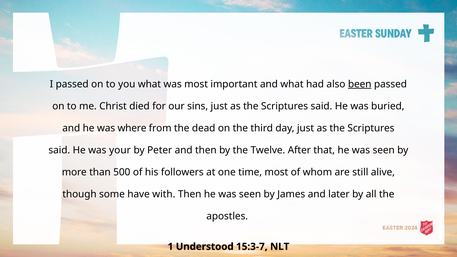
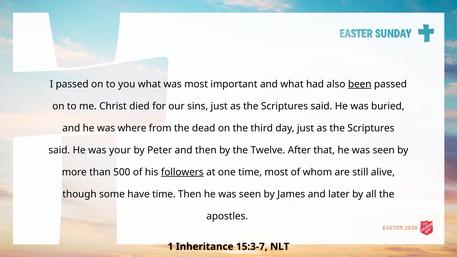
followers underline: none -> present
have with: with -> time
Understood: Understood -> Inheritance
